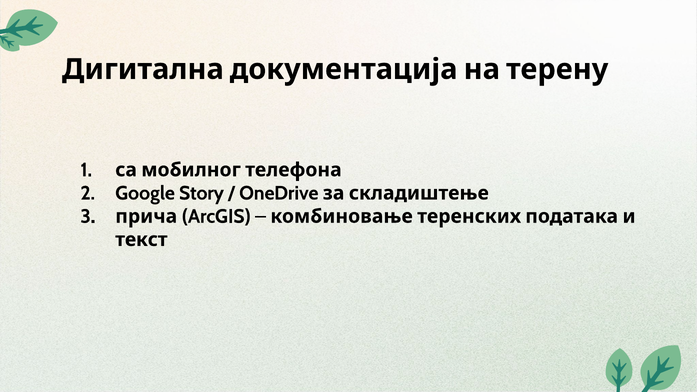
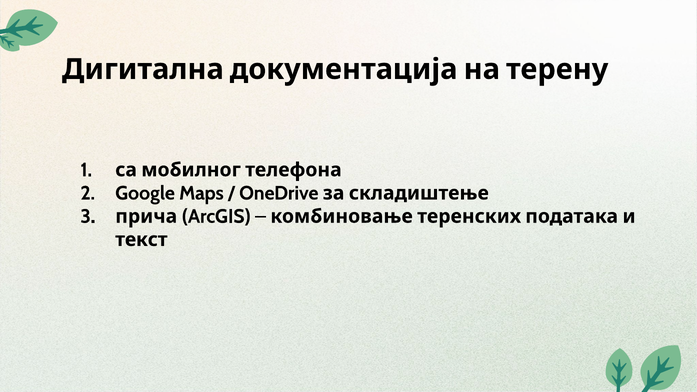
Story: Story -> Maps
